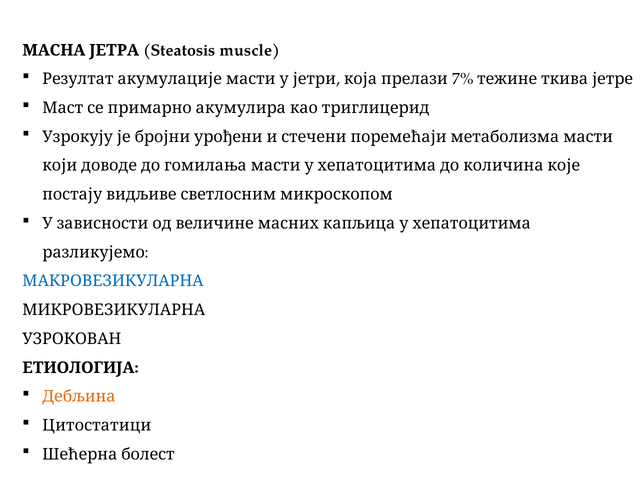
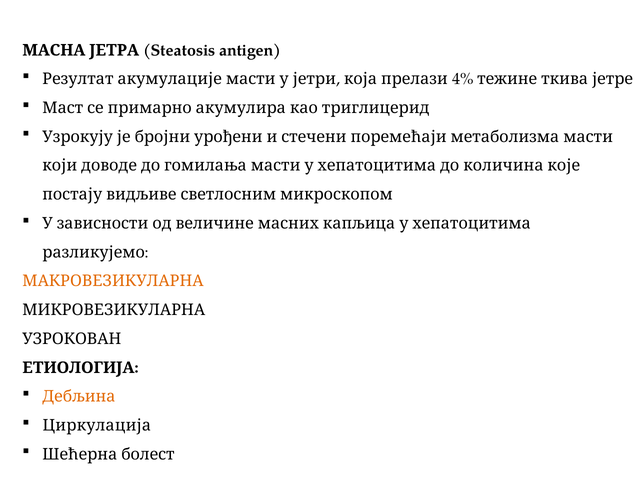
muscle: muscle -> antigen
7%: 7% -> 4%
МАКРОВЕЗИКУЛАРНА colour: blue -> orange
Цитостатици: Цитостатици -> Циркулација
